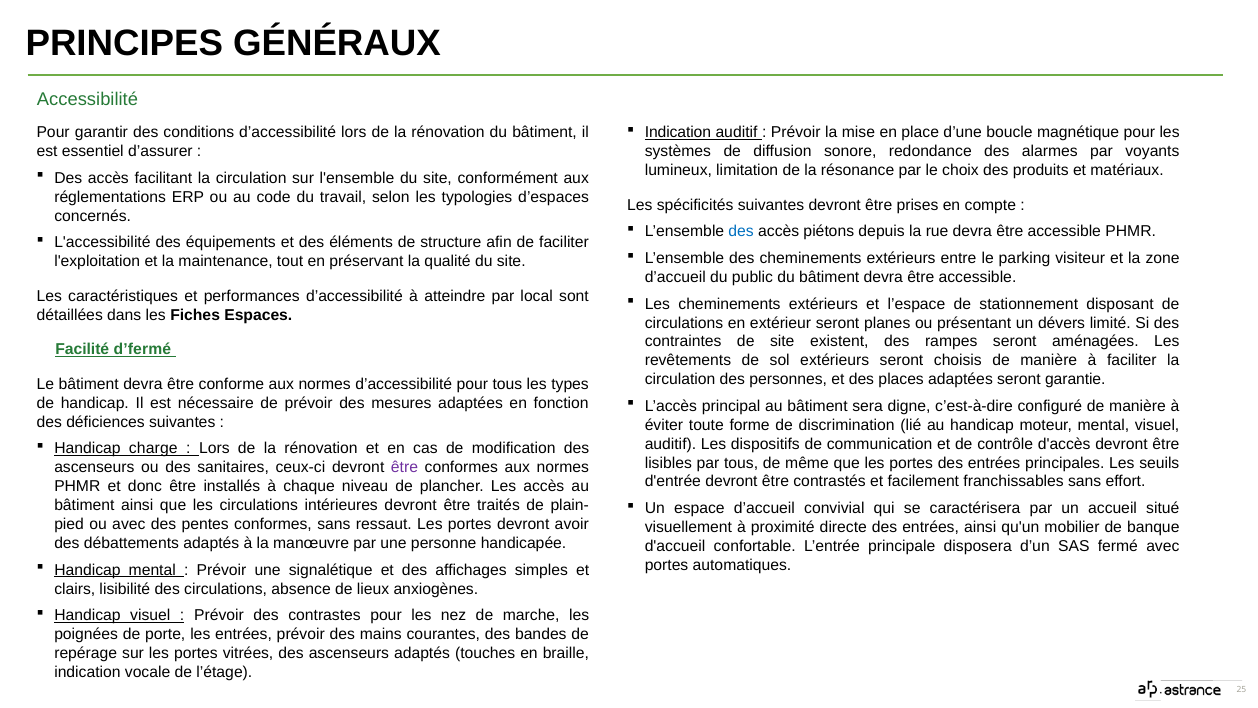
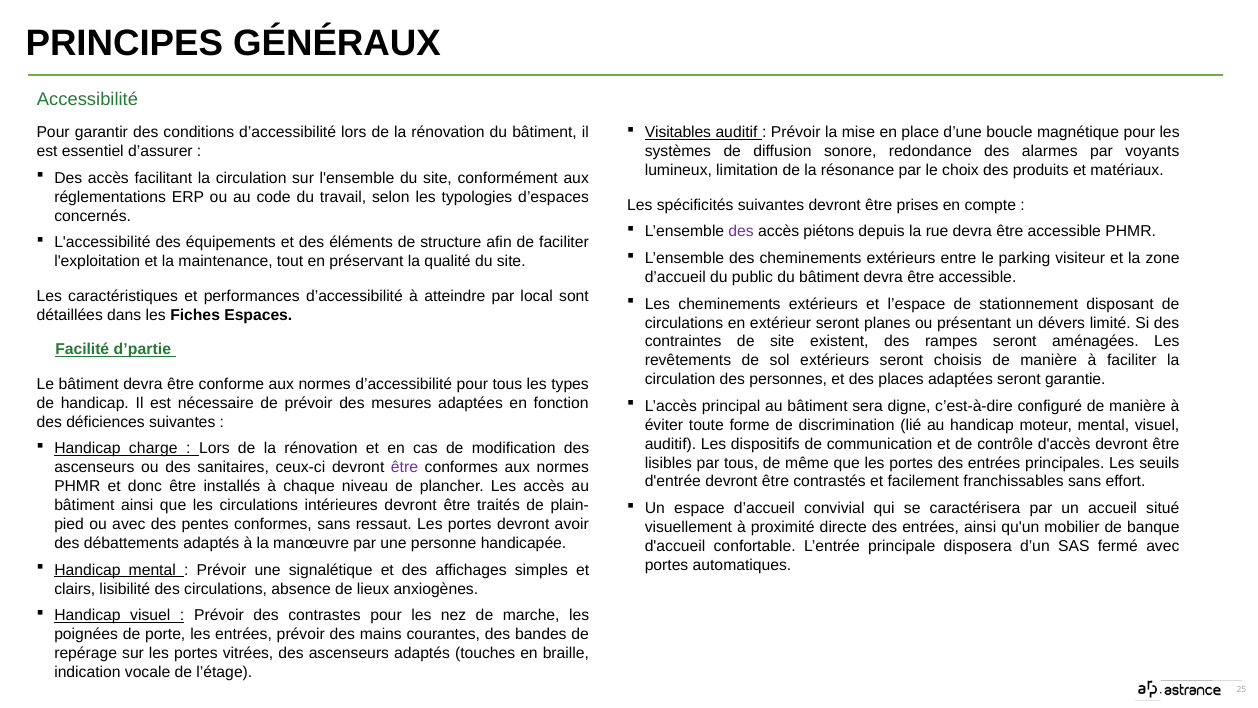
Indication at (678, 132): Indication -> Visitables
des at (741, 231) colour: blue -> purple
d’fermé: d’fermé -> d’partie
